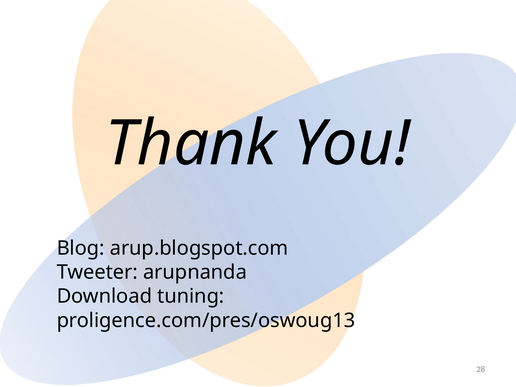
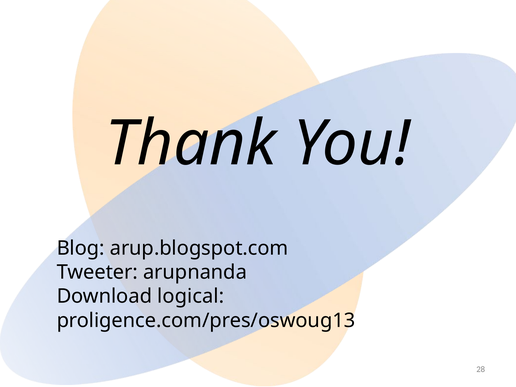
tuning: tuning -> logical
